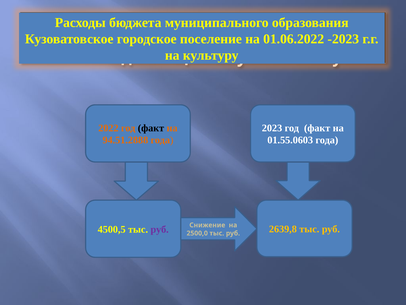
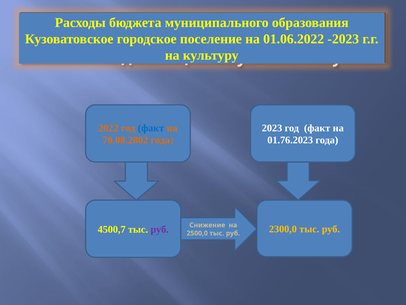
факт at (151, 128) colour: black -> blue
94.51.2888: 94.51.2888 -> 70.08.2802
01.55.0603: 01.55.0603 -> 01.76.2023
2639,8: 2639,8 -> 2300,0
4500,5: 4500,5 -> 4500,7
